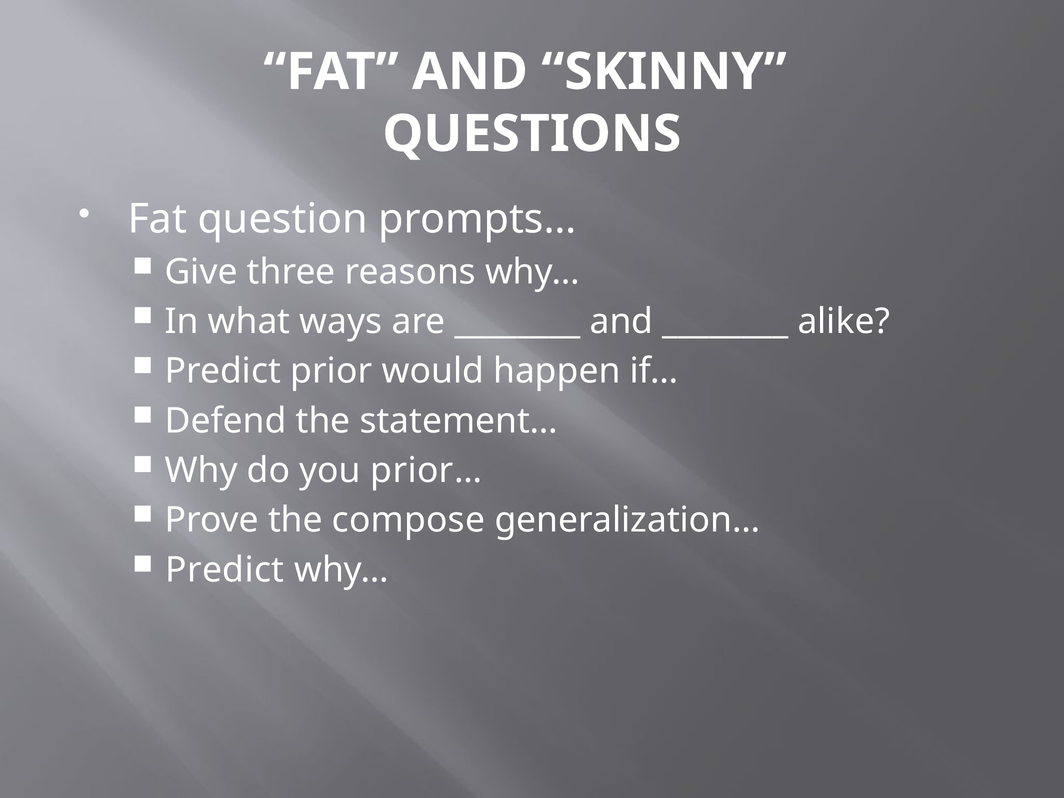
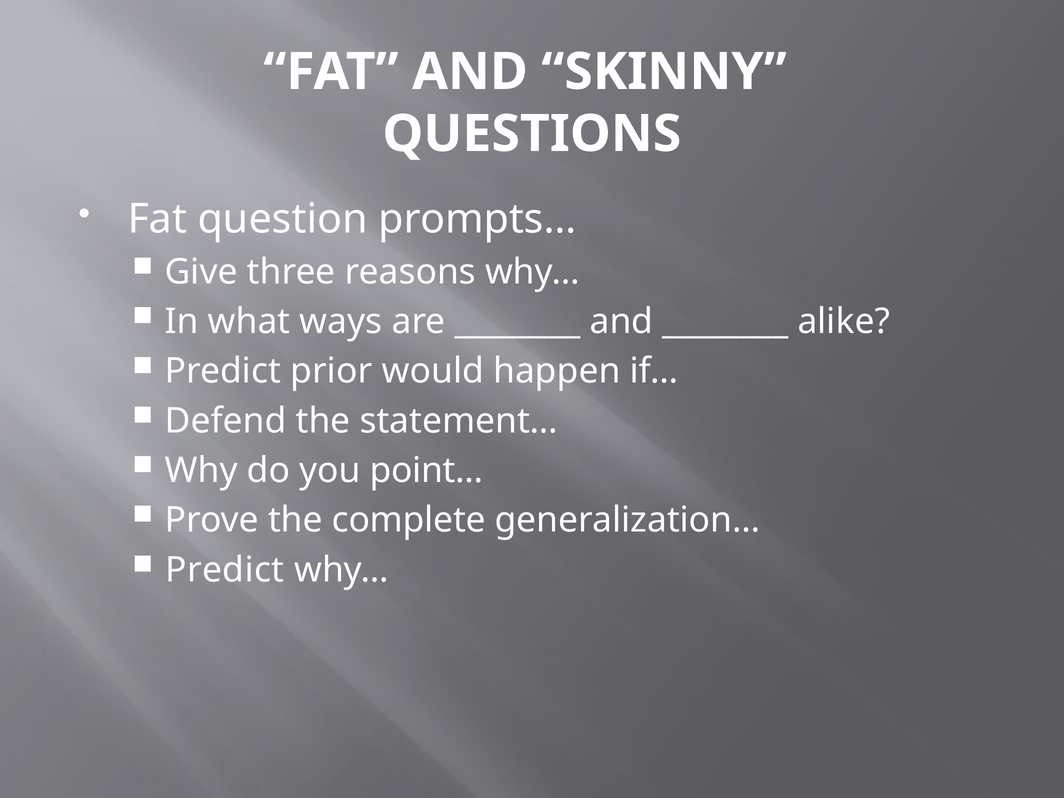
prior…: prior… -> point…
compose: compose -> complete
